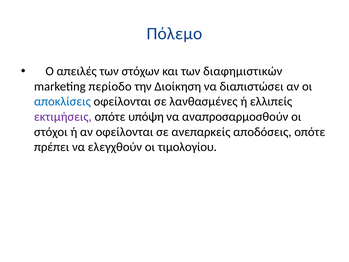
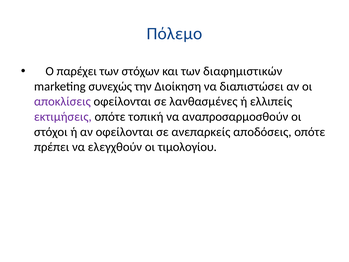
απειλές: απειλές -> παρέχει
περίοδο: περίοδο -> συνεχώς
αποκλίσεις colour: blue -> purple
υπόψη: υπόψη -> τοπική
